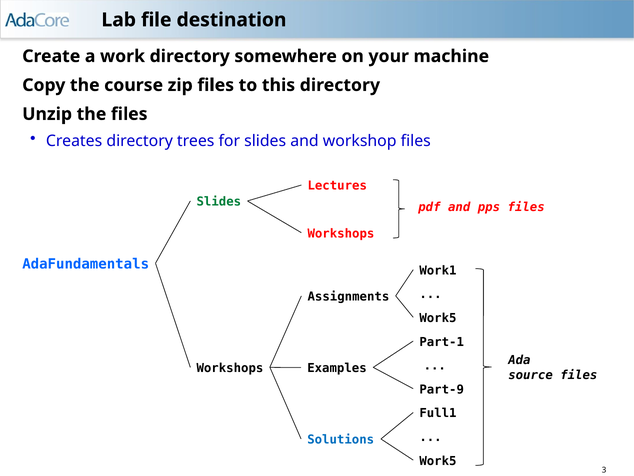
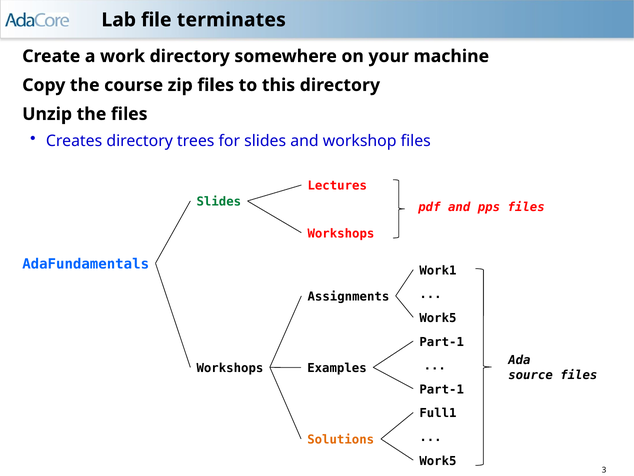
destination: destination -> terminates
Part-9 at (442, 389): Part-9 -> Part-1
Solutions colour: blue -> orange
